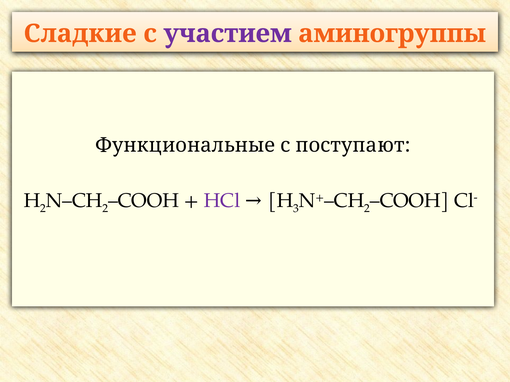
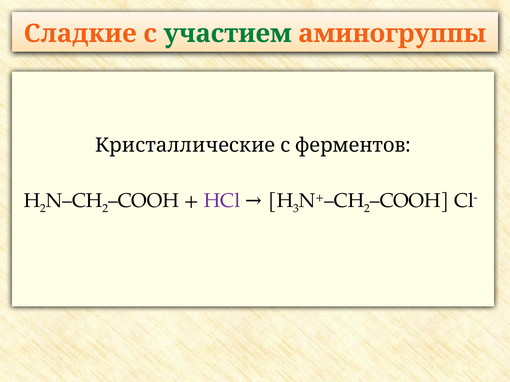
участием colour: purple -> green
Функциональные: Функциональные -> Кристаллические
поступают: поступают -> ферментов
